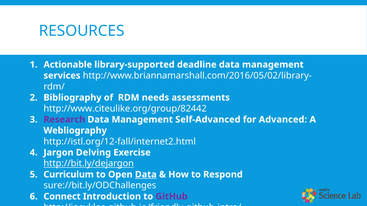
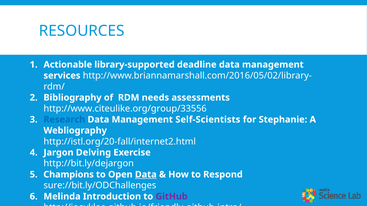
http://www.citeulike.org/group/82442: http://www.citeulike.org/group/82442 -> http://www.citeulike.org/group/33556
Research colour: purple -> blue
Self-Advanced: Self-Advanced -> Self-Scientists
Advanced: Advanced -> Stephanie
http://istl.org/12-fall/internet2.html: http://istl.org/12-fall/internet2.html -> http://istl.org/20-fall/internet2.html
http://bit.ly/dejargon underline: present -> none
Curriculum: Curriculum -> Champions
Connect: Connect -> Melinda
